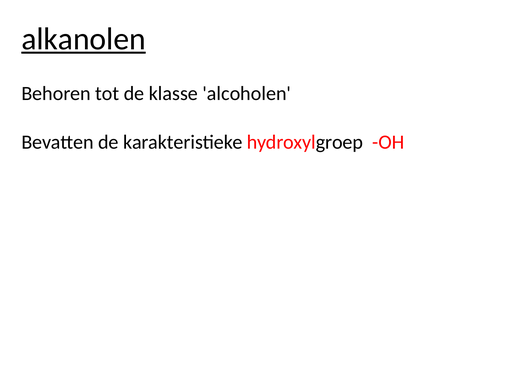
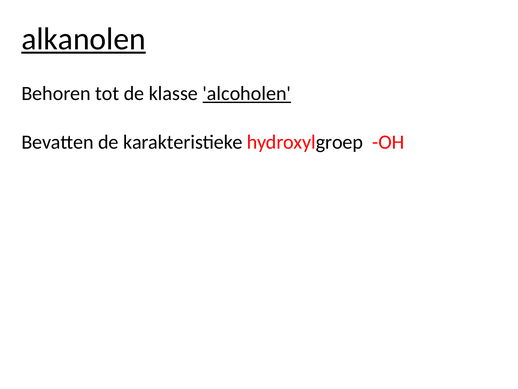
alcoholen underline: none -> present
